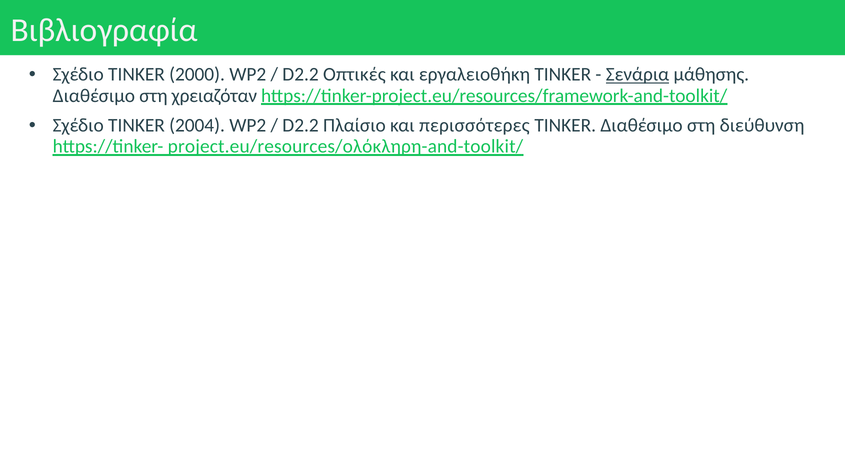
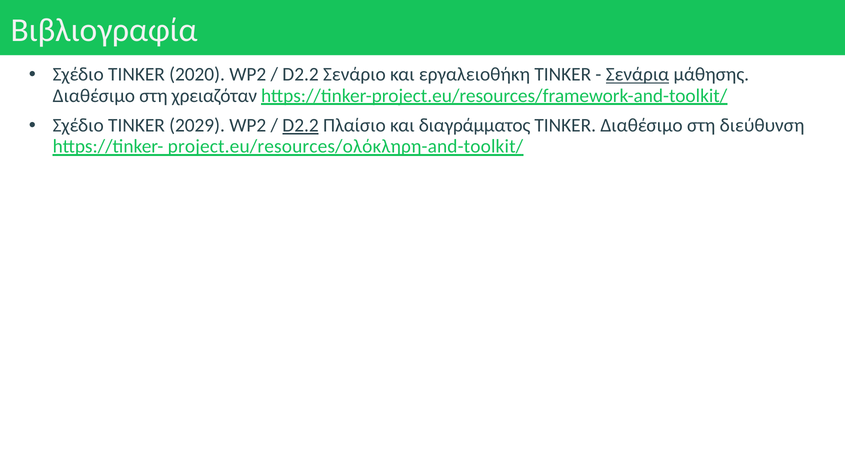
2000: 2000 -> 2020
Οπτικές: Οπτικές -> Σενάριο
2004: 2004 -> 2029
D2.2 at (301, 126) underline: none -> present
περισσότερες: περισσότερες -> διαγράμματος
